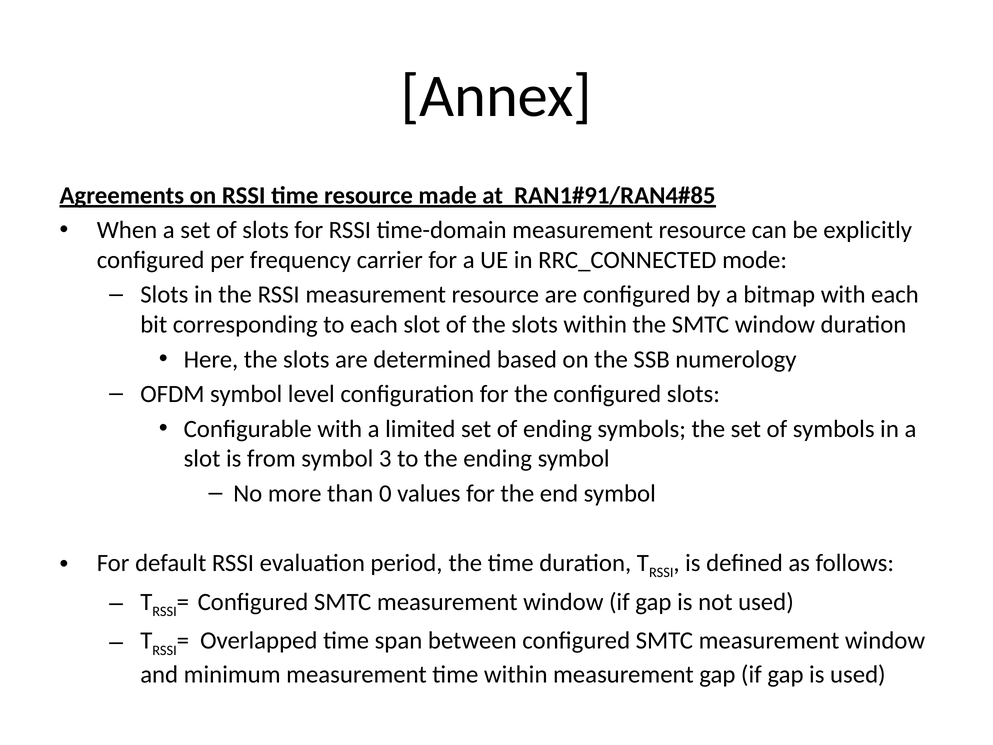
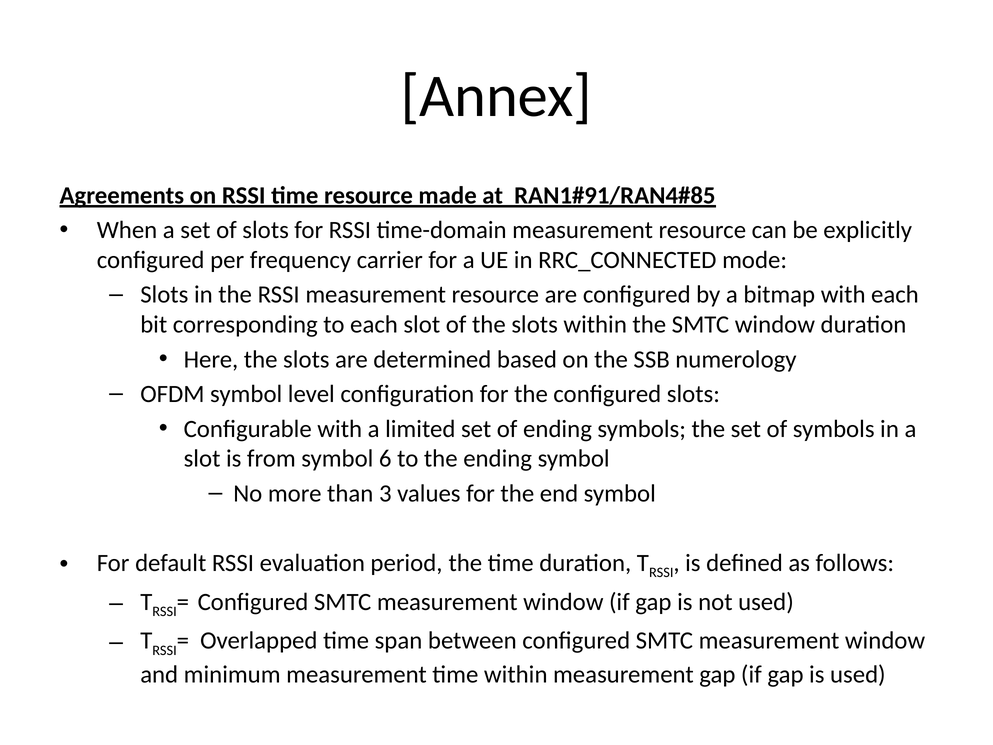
3: 3 -> 6
0: 0 -> 3
